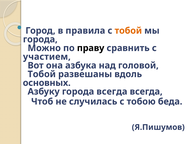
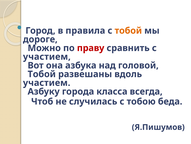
города at (40, 39): города -> дороге
праву colour: black -> red
основных at (47, 82): основных -> участием
города всегда: всегда -> класса
